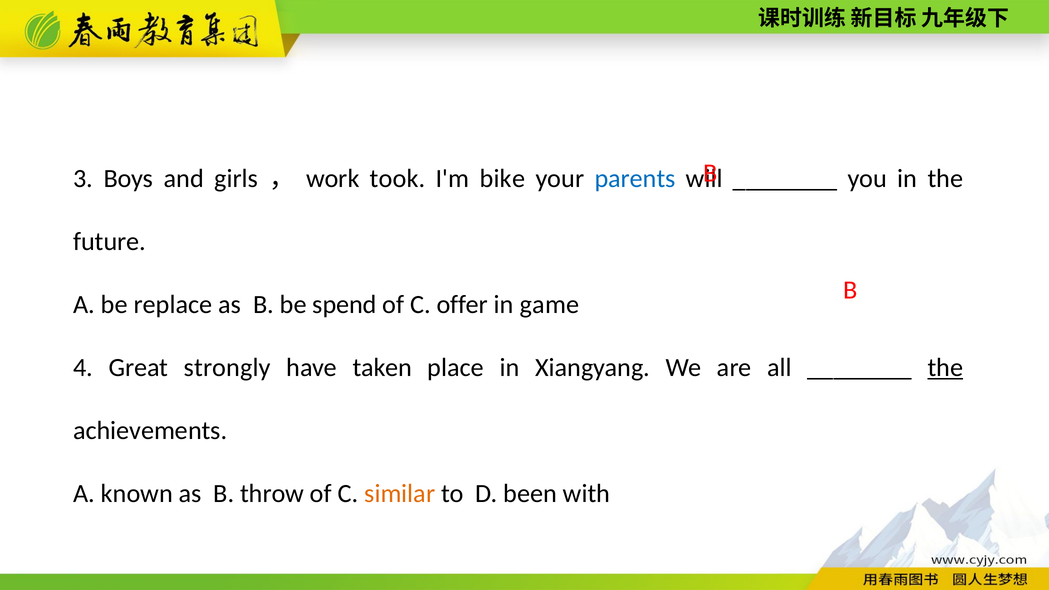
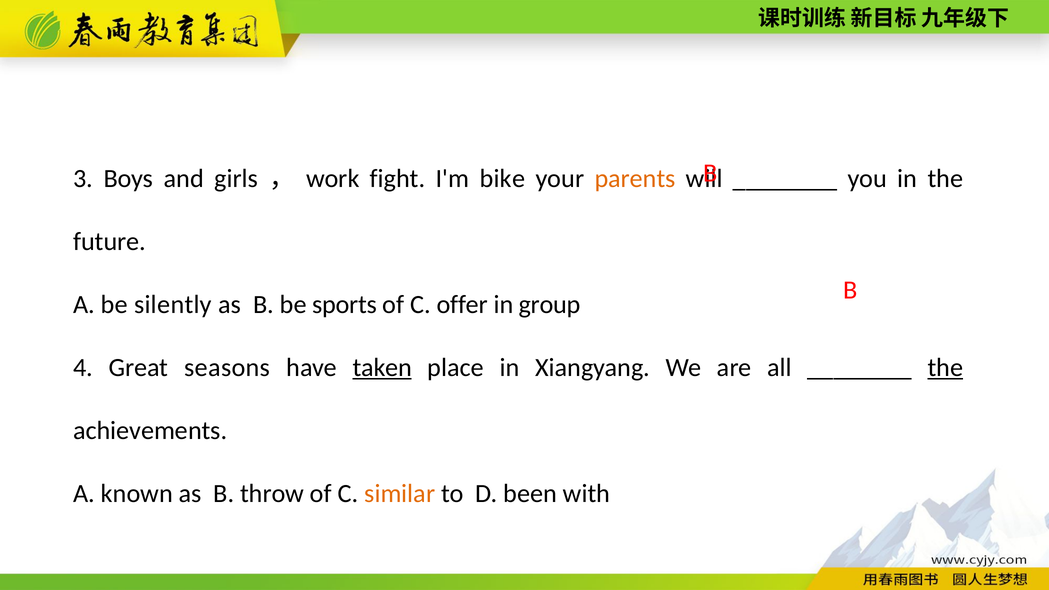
took: took -> fight
parents colour: blue -> orange
replace: replace -> silently
spend: spend -> sports
game: game -> group
strongly: strongly -> seasons
taken underline: none -> present
